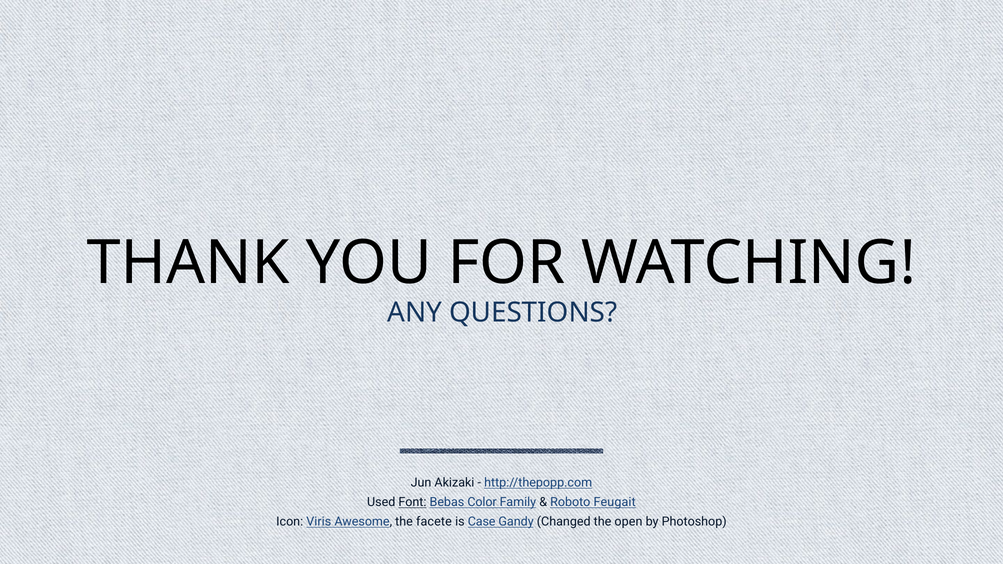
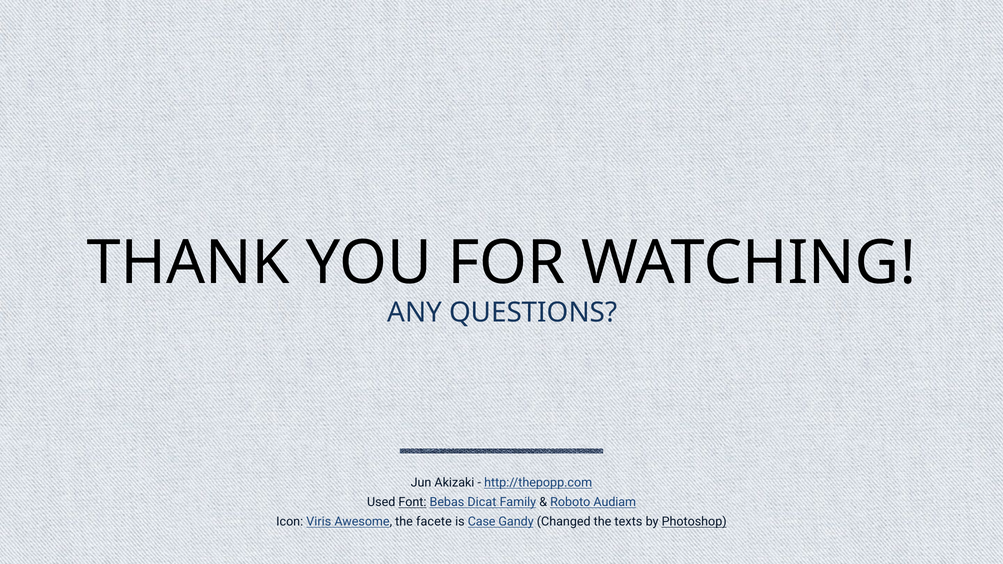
Color: Color -> Dicat
Feugait: Feugait -> Audiam
open: open -> texts
Photoshop underline: none -> present
